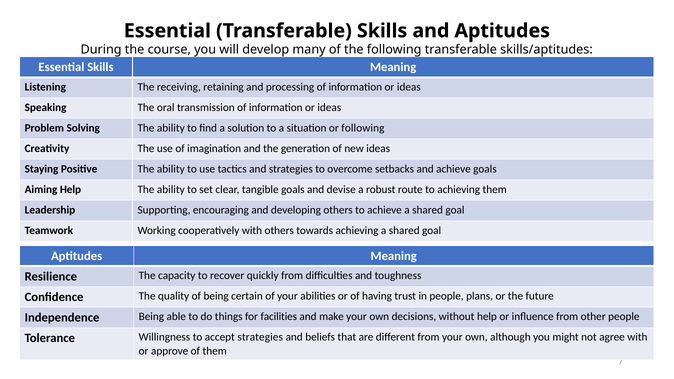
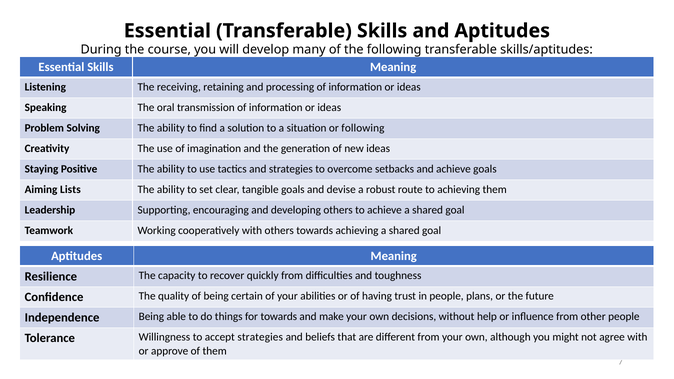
Aiming Help: Help -> Lists
for facilities: facilities -> towards
